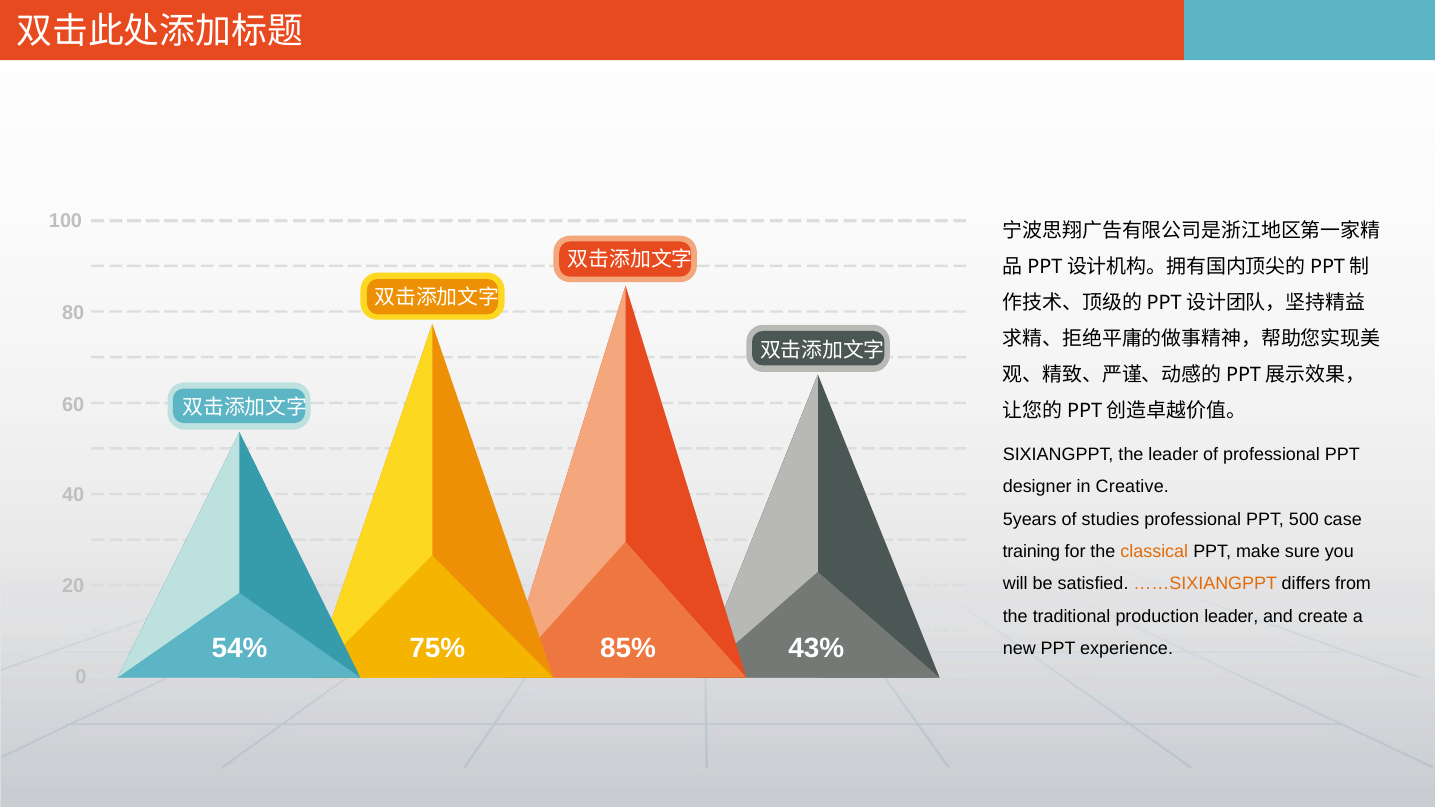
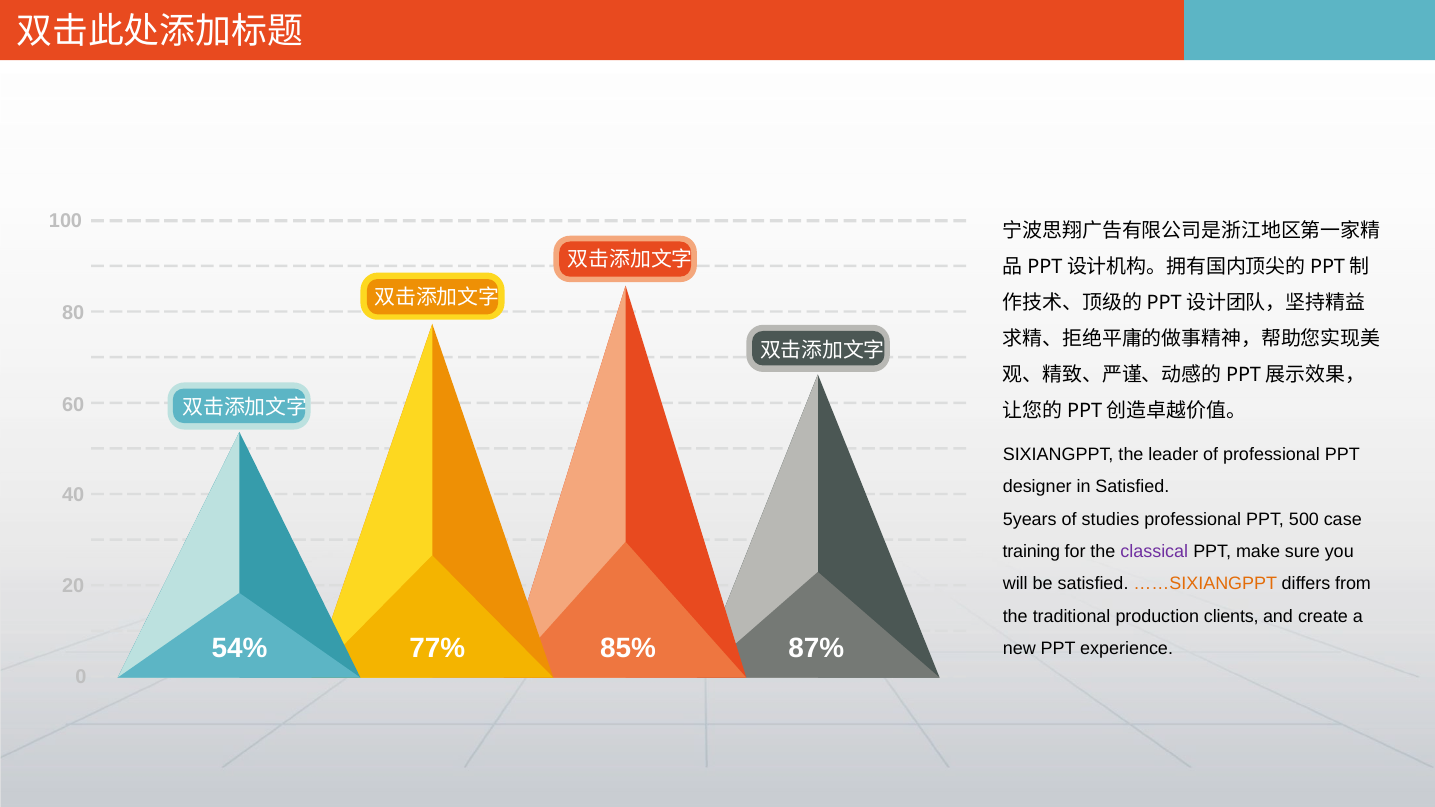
in Creative: Creative -> Satisfied
classical colour: orange -> purple
production leader: leader -> clients
75%: 75% -> 77%
43%: 43% -> 87%
